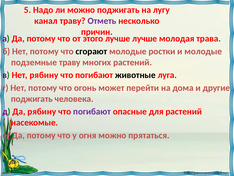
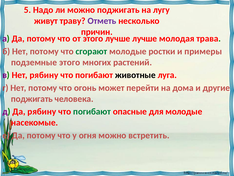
канал: канал -> живут
сгорают colour: black -> green
и молодые: молодые -> примеры
подземные траву: траву -> этого
погибают at (92, 111) colour: purple -> green
для растений: растений -> молодые
прятаться: прятаться -> встретить
